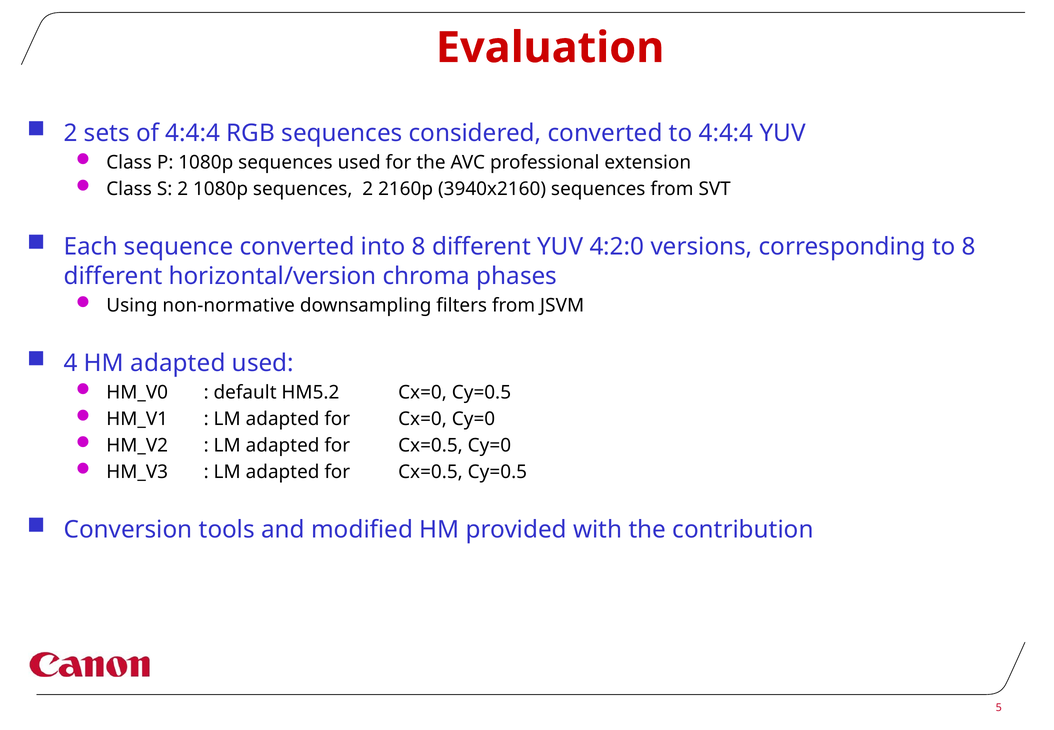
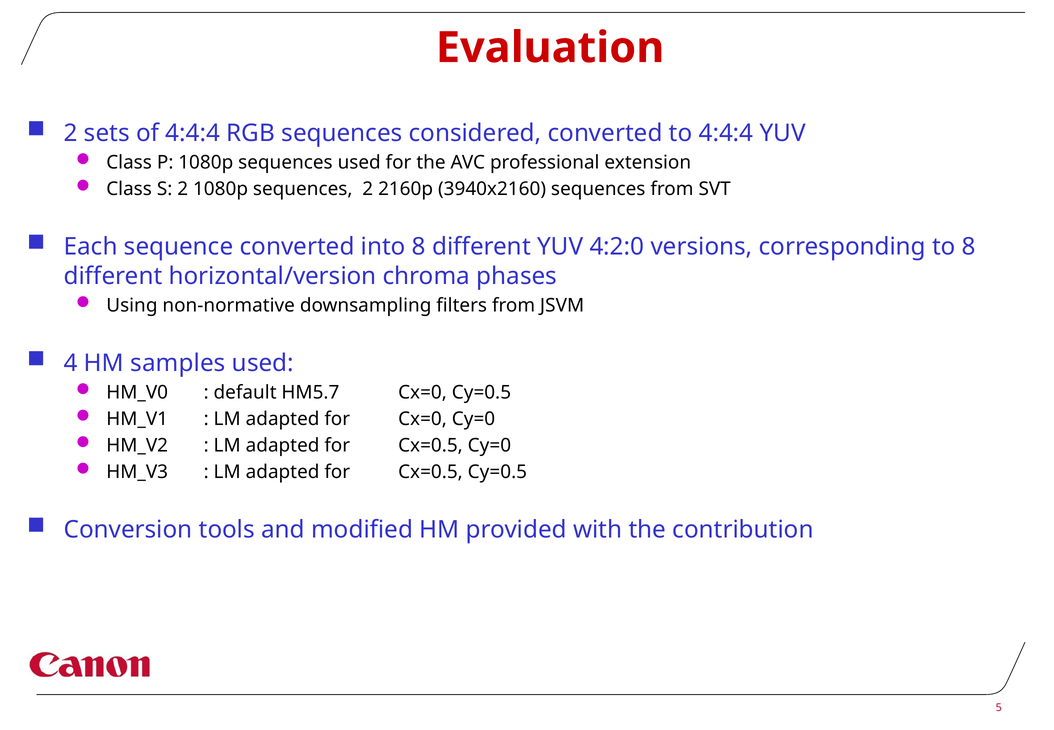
HM adapted: adapted -> samples
HM5.2: HM5.2 -> HM5.7
